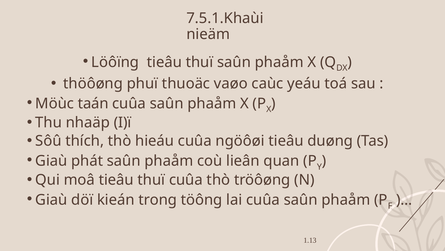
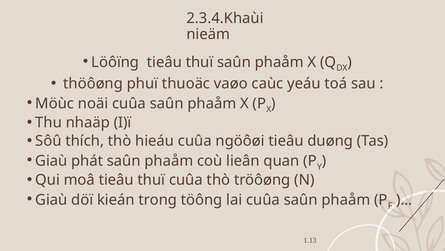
7.5.1.Khaùi: 7.5.1.Khaùi -> 2.3.4.Khaùi
taán: taán -> noäi
